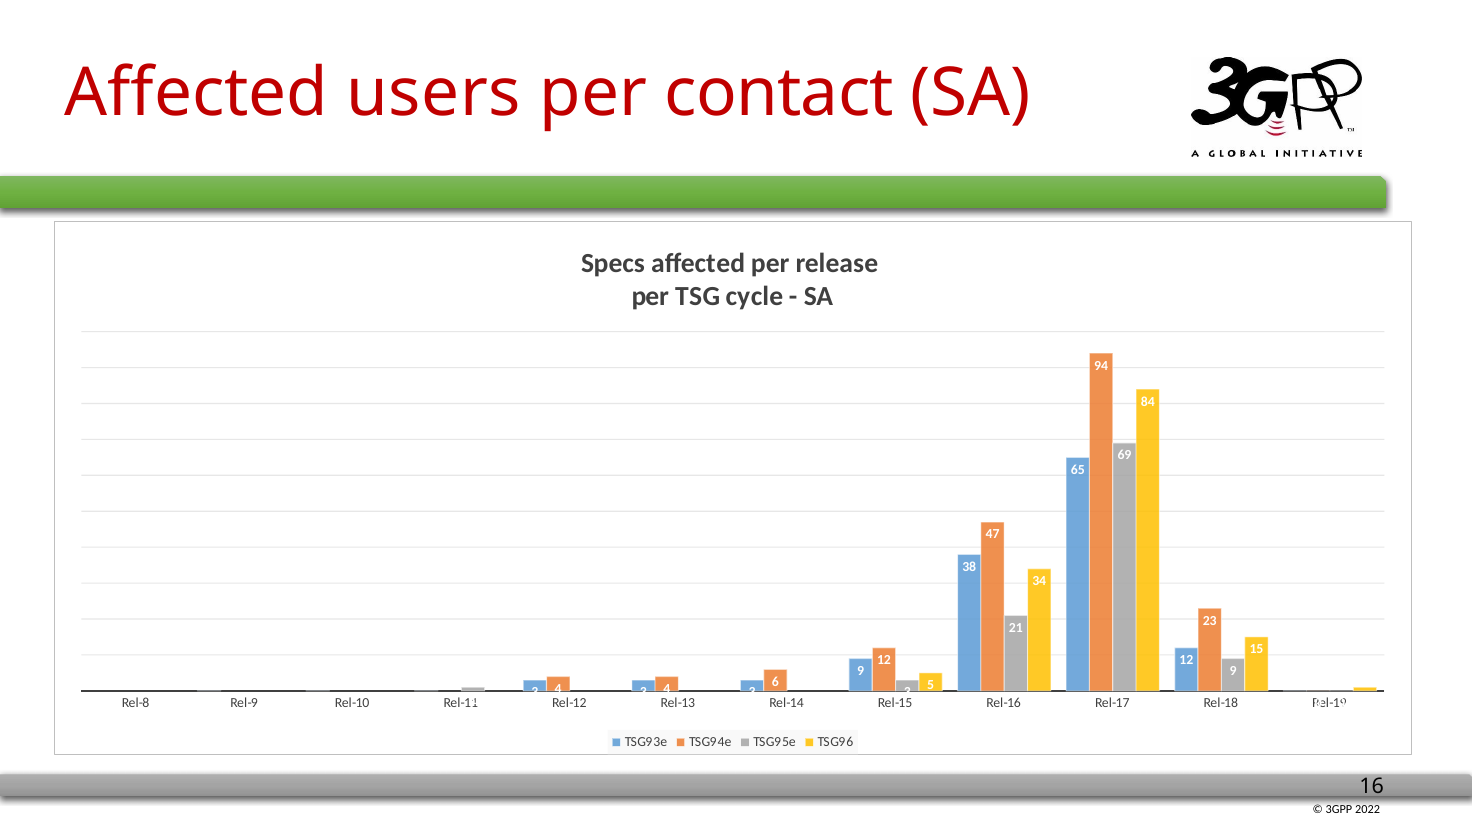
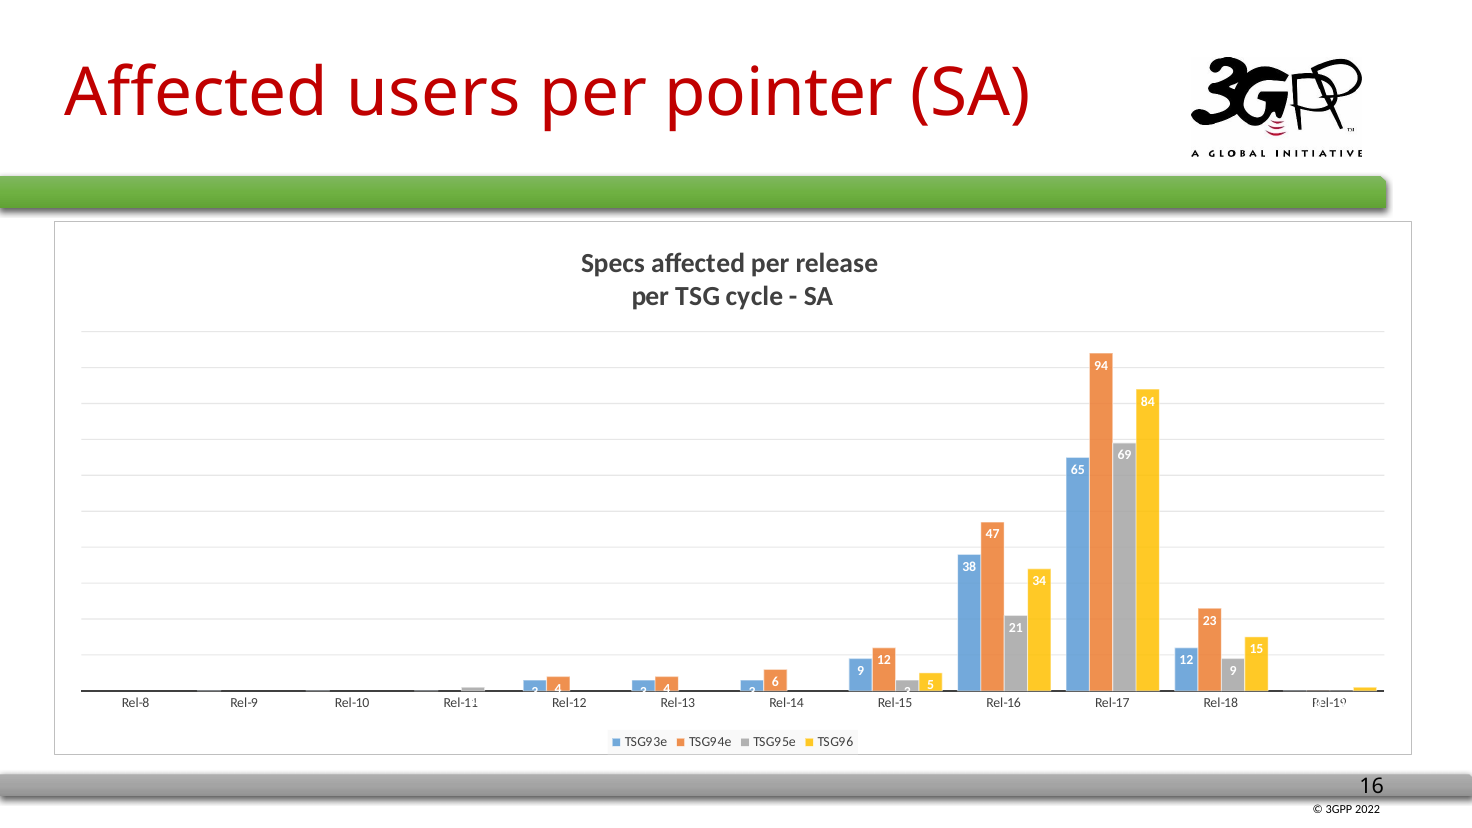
contact: contact -> pointer
